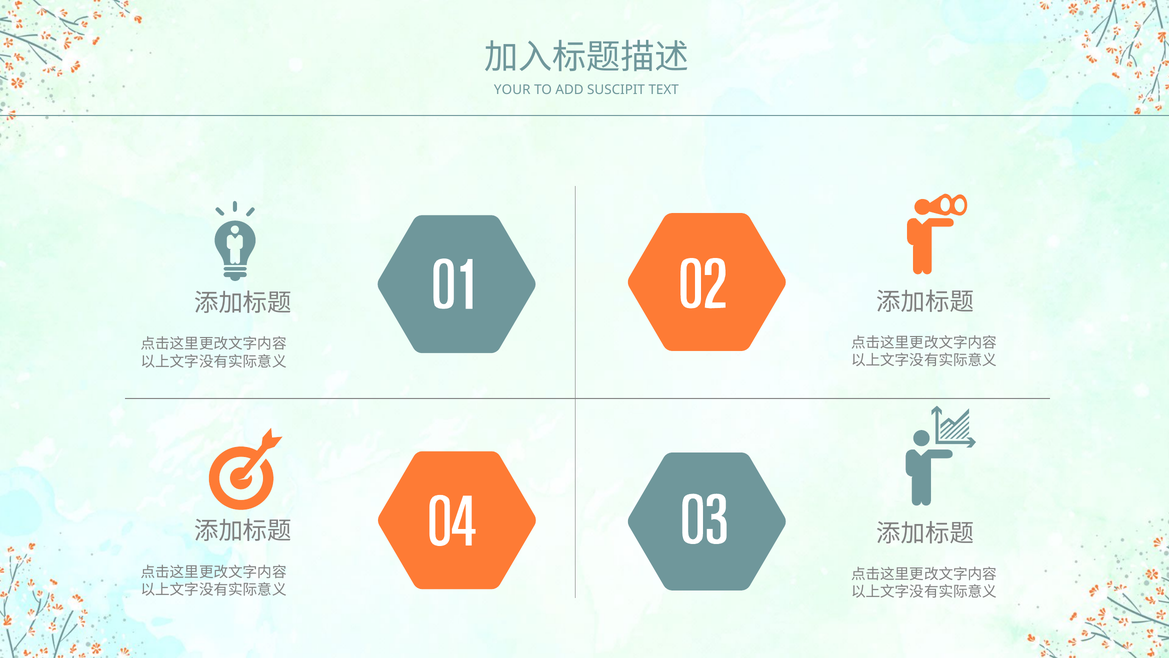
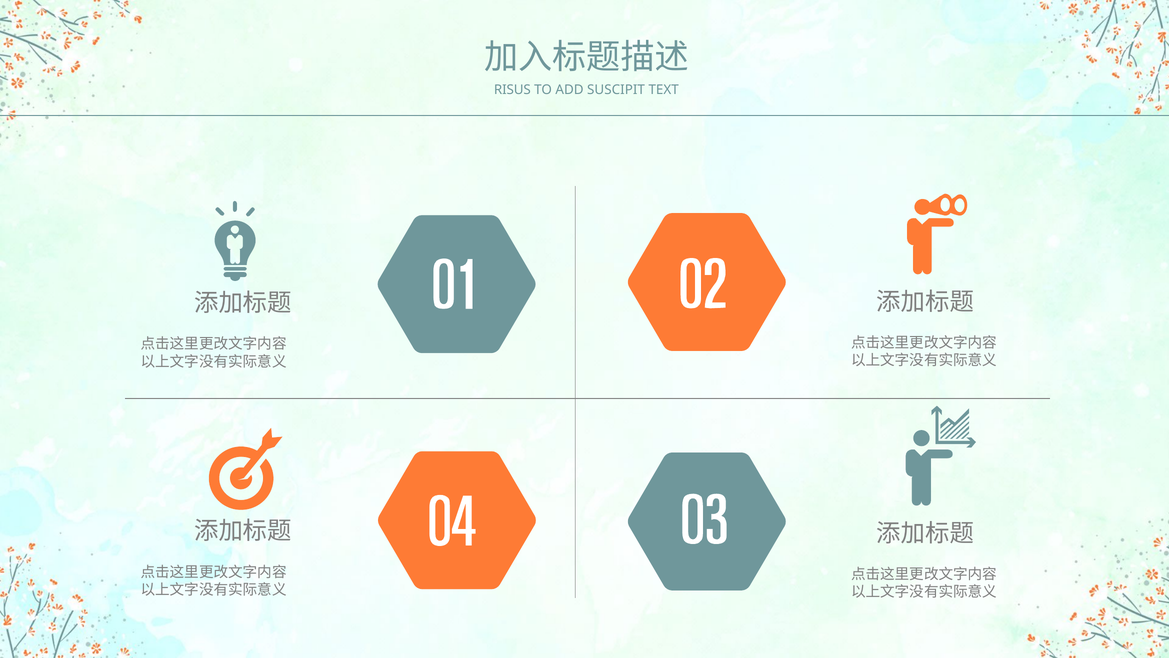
YOUR: YOUR -> RISUS
